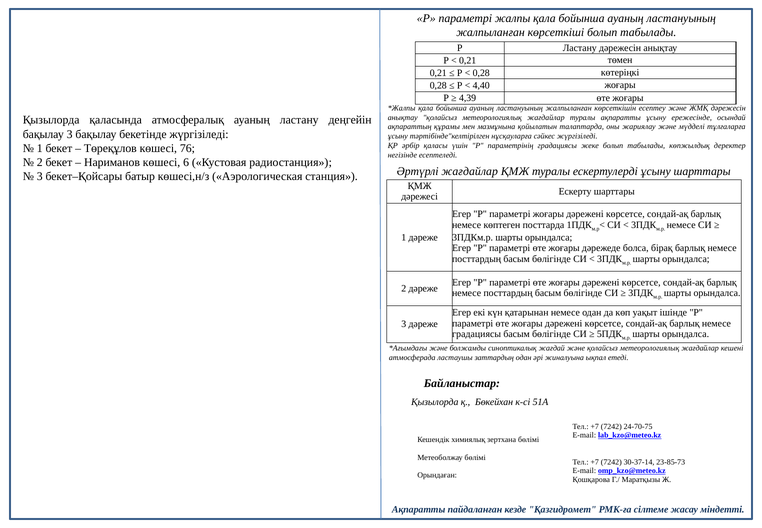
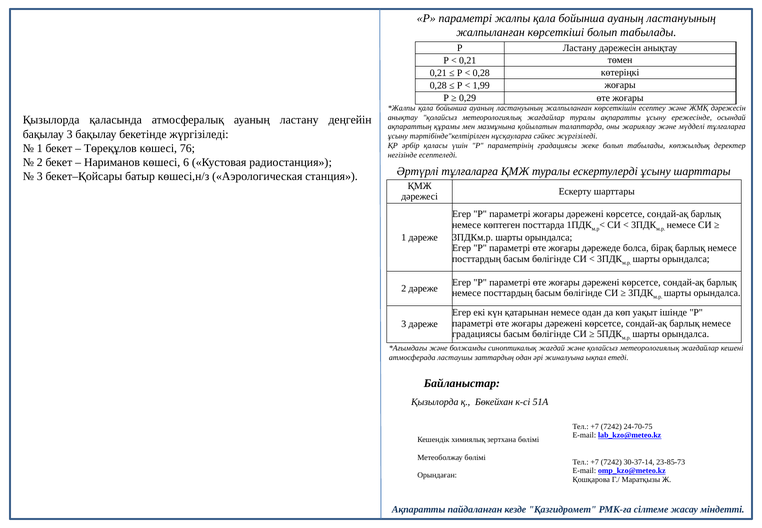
4,40: 4,40 -> 1,99
4,39: 4,39 -> 0,29
Әртүрлі жағдайлар: жағдайлар -> тұлғаларға
